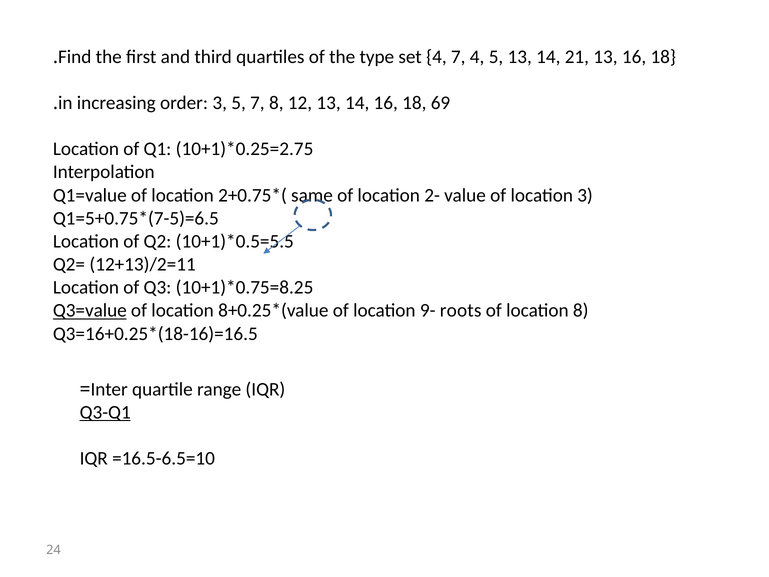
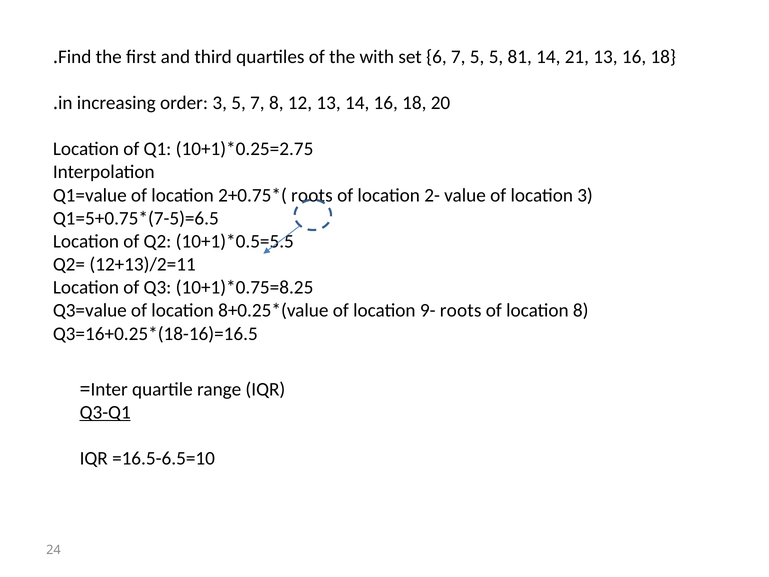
type: type -> with
set 4: 4 -> 6
7 4: 4 -> 5
5 13: 13 -> 81
69: 69 -> 20
same at (312, 195): same -> roots
Q3=value underline: present -> none
